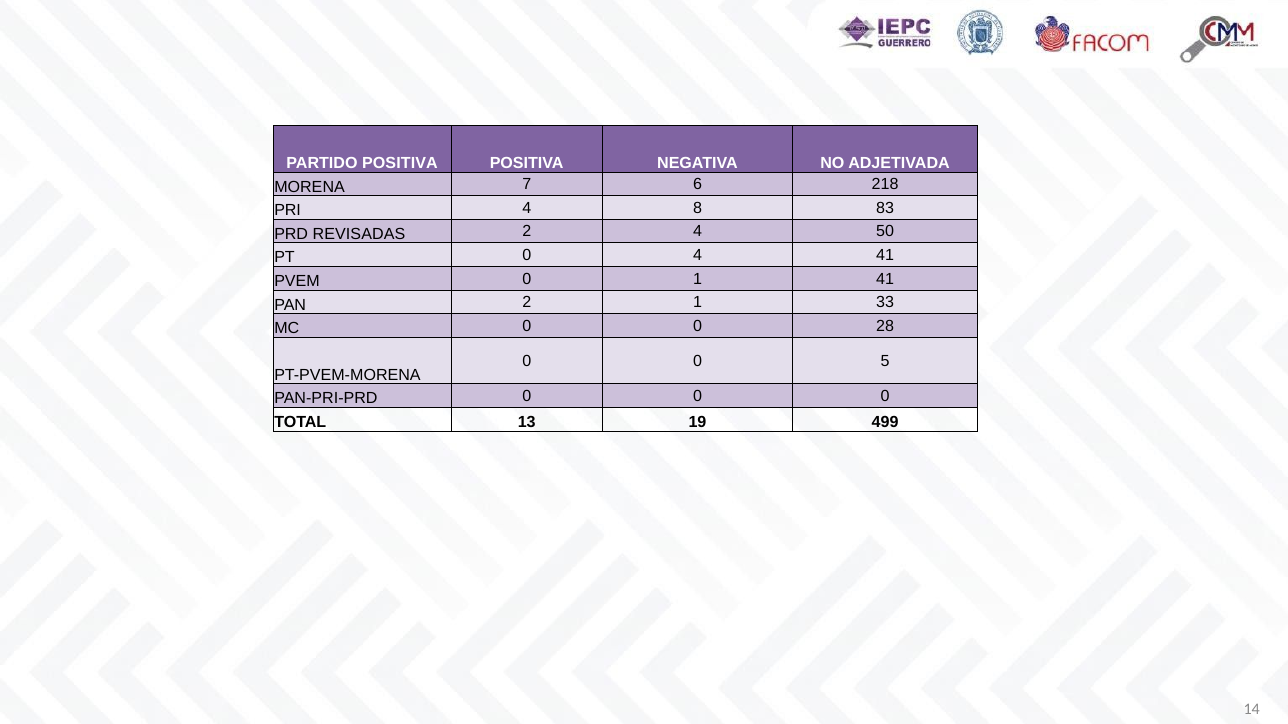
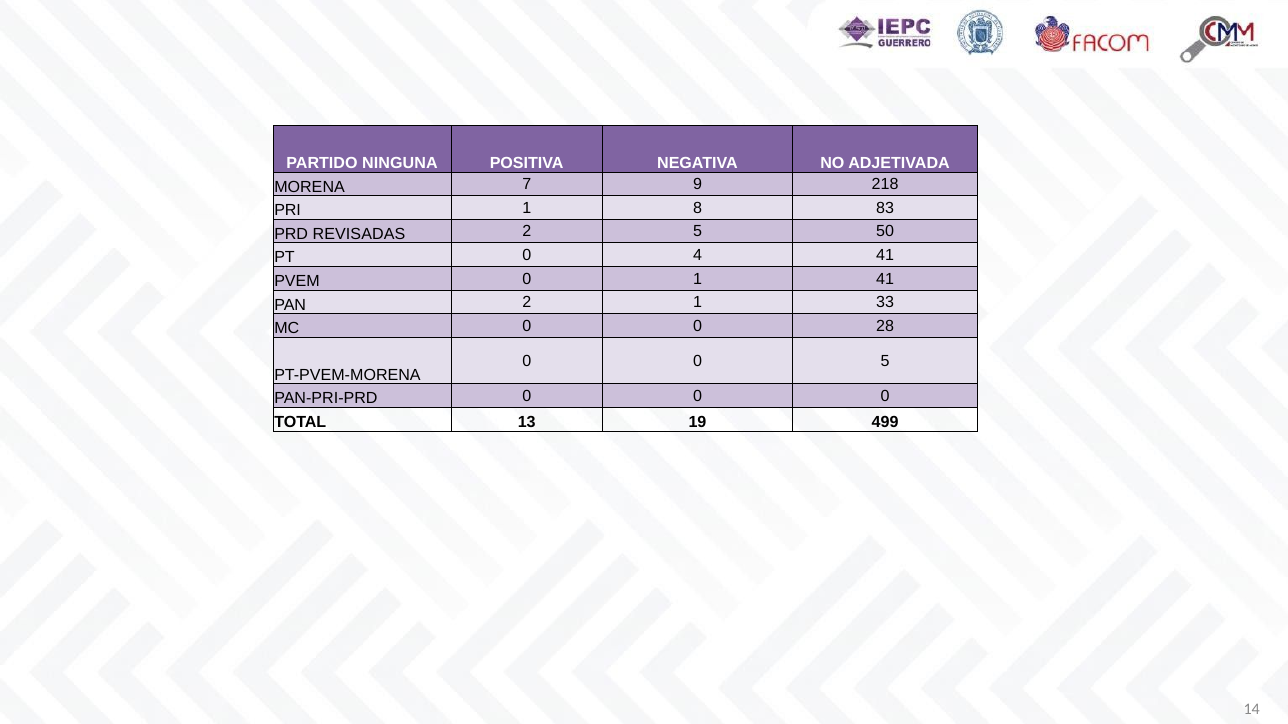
PARTIDO POSITIVA: POSITIVA -> NINGUNA
6: 6 -> 9
PRI 4: 4 -> 1
2 4: 4 -> 5
